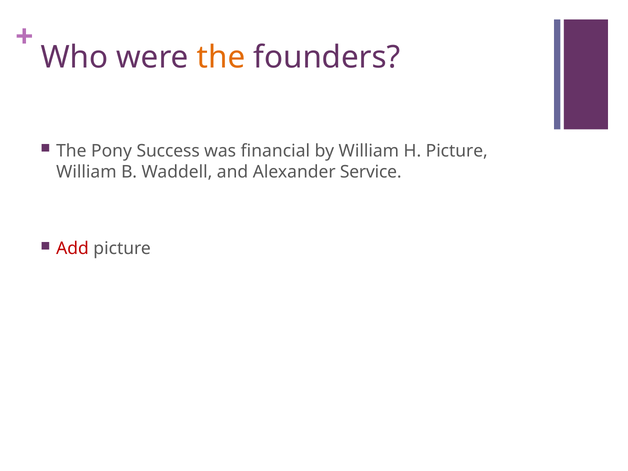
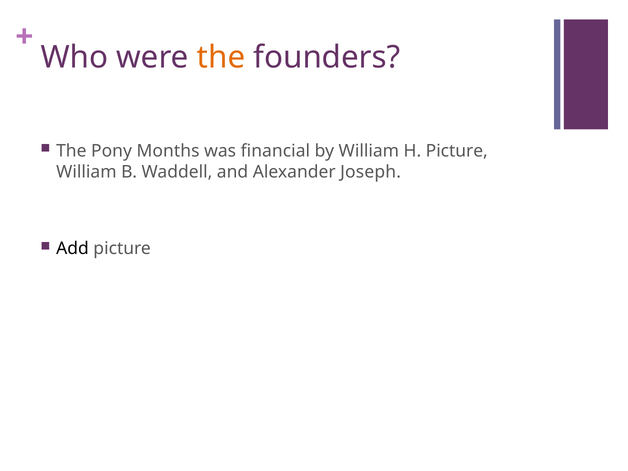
Success: Success -> Months
Service: Service -> Joseph
Add colour: red -> black
